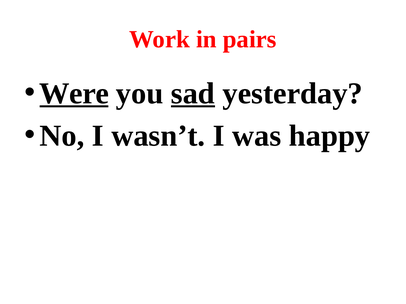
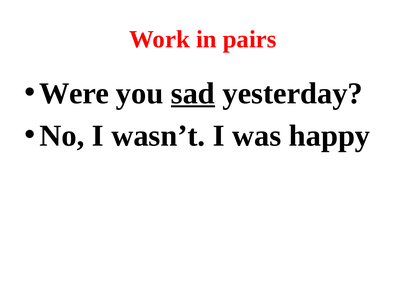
Were underline: present -> none
